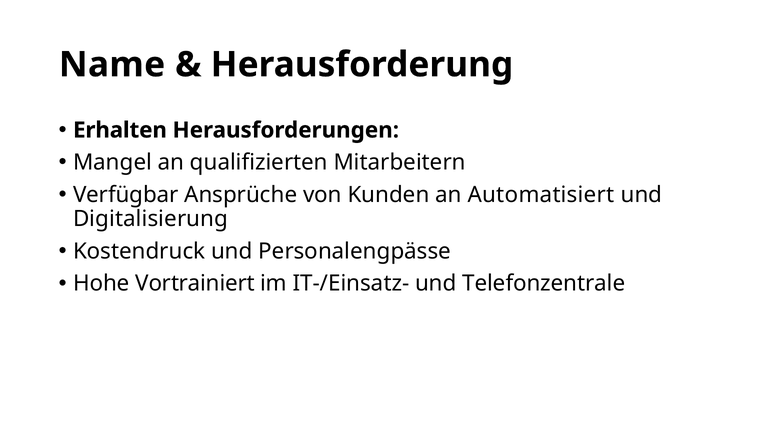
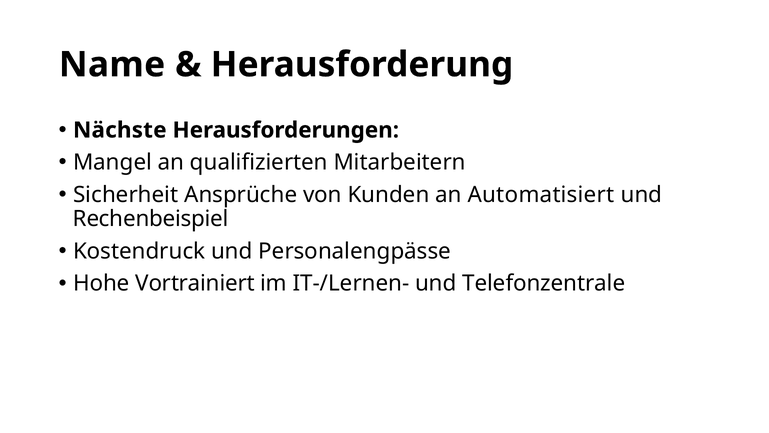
Erhalten: Erhalten -> Nächste
Verfügbar: Verfügbar -> Sicherheit
Digitalisierung: Digitalisierung -> Rechenbeispiel
IT-/Einsatz-: IT-/Einsatz- -> IT-/Lernen-
